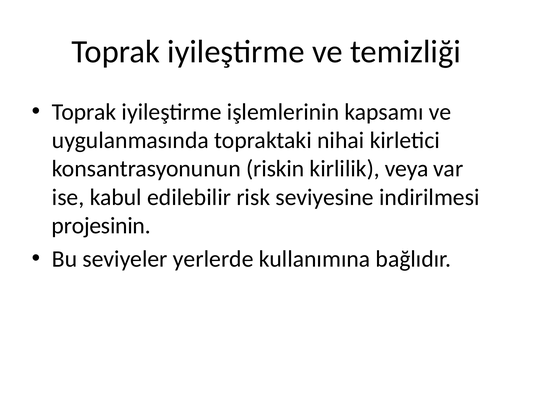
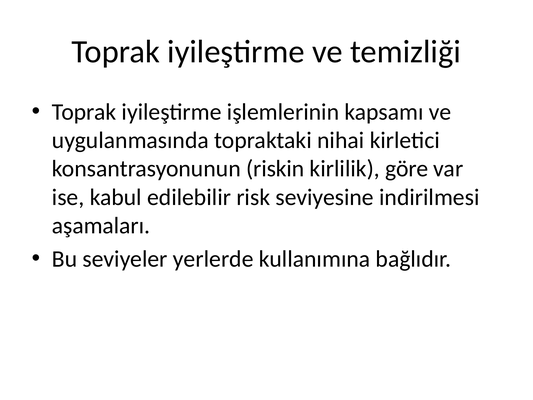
veya: veya -> göre
projesinin: projesinin -> aşamaları
